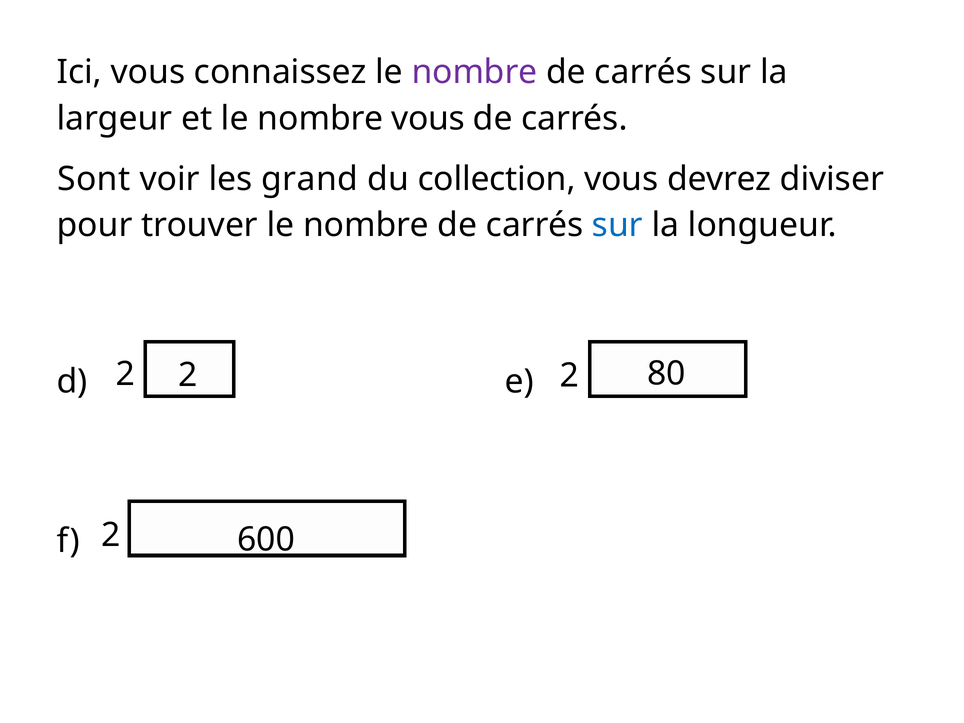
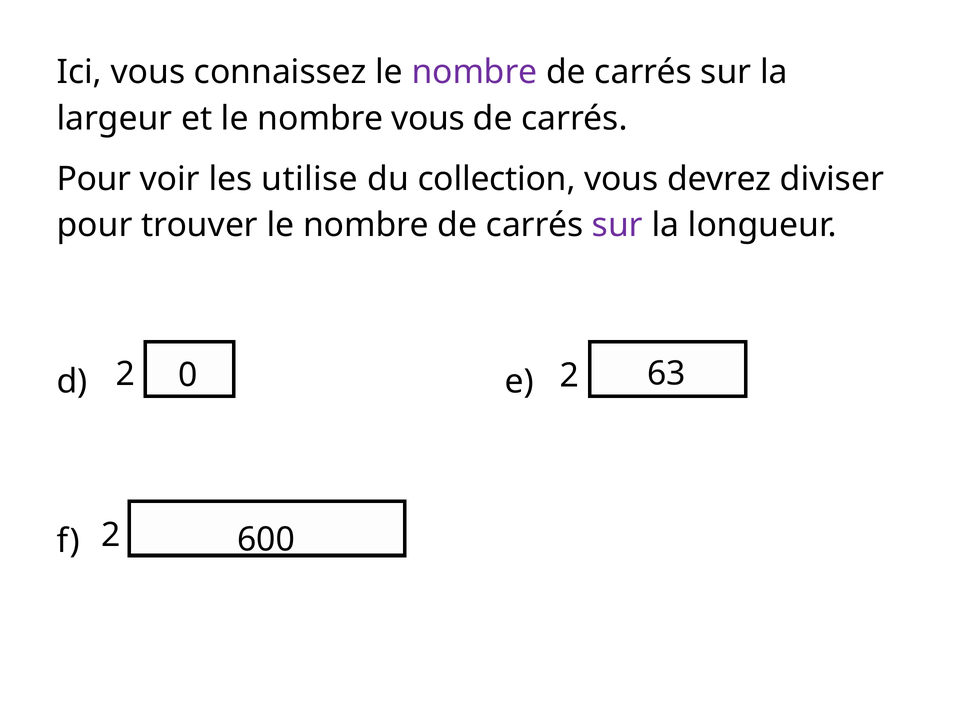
Sont at (94, 179): Sont -> Pour
grand: grand -> utilise
sur at (617, 225) colour: blue -> purple
d 2 2: 2 -> 0
80: 80 -> 63
